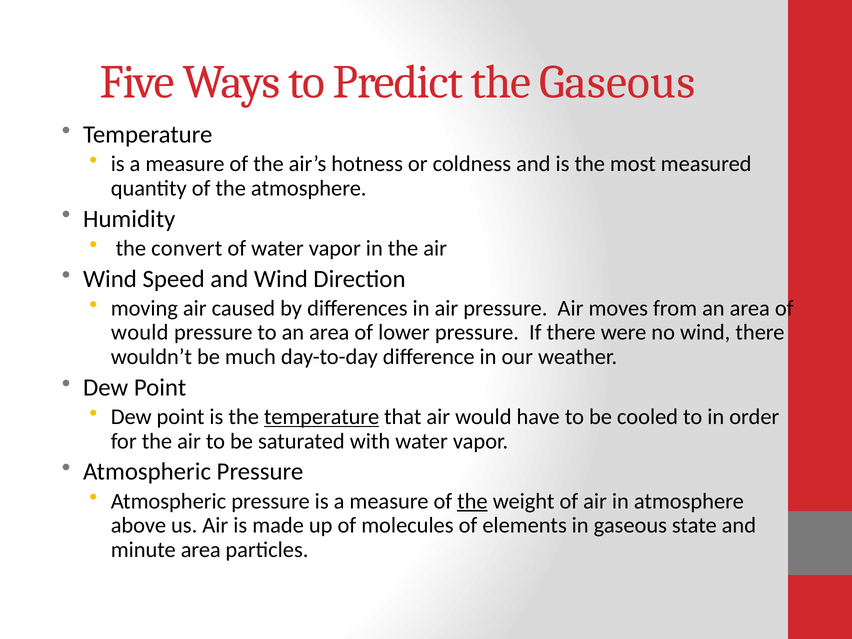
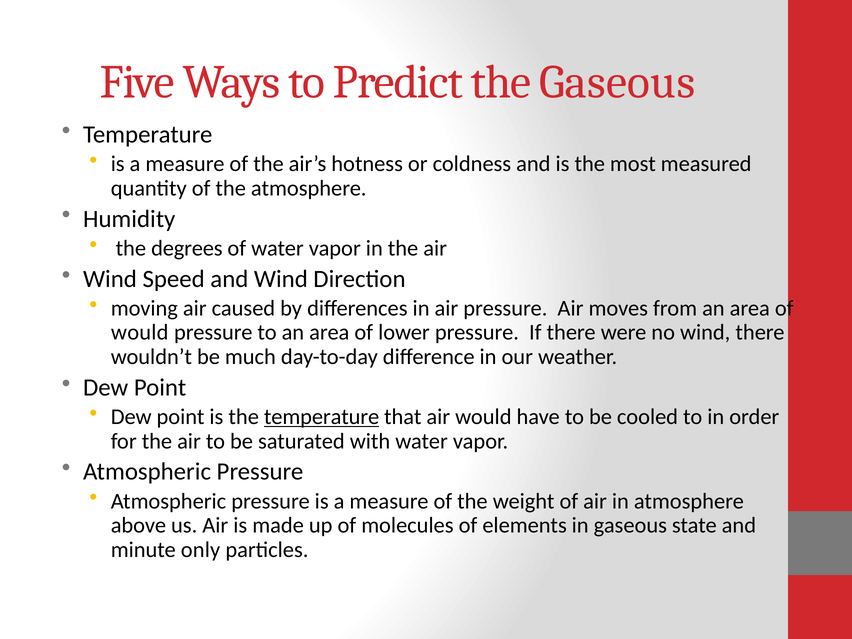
convert: convert -> degrees
the at (472, 501) underline: present -> none
minute area: area -> only
